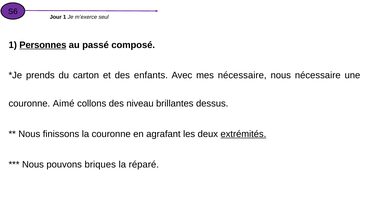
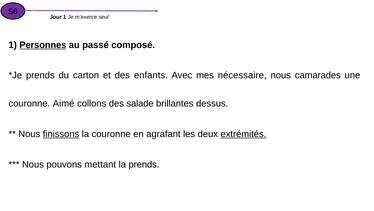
nous nécessaire: nécessaire -> camarades
niveau: niveau -> salade
finissons underline: none -> present
briques: briques -> mettant
la réparé: réparé -> prends
